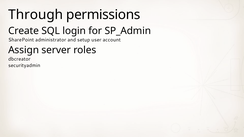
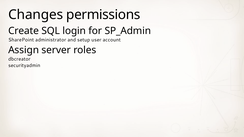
Through: Through -> Changes
